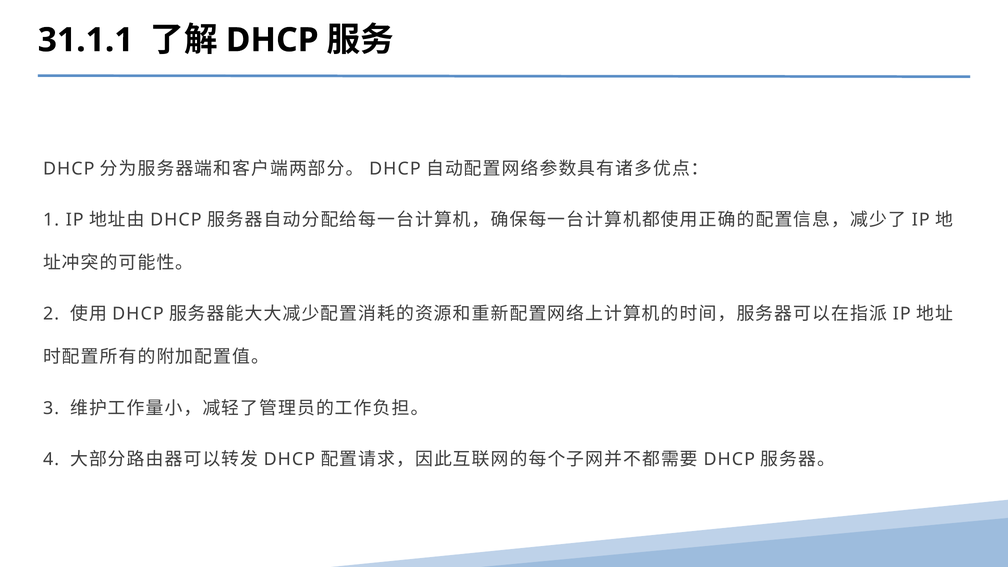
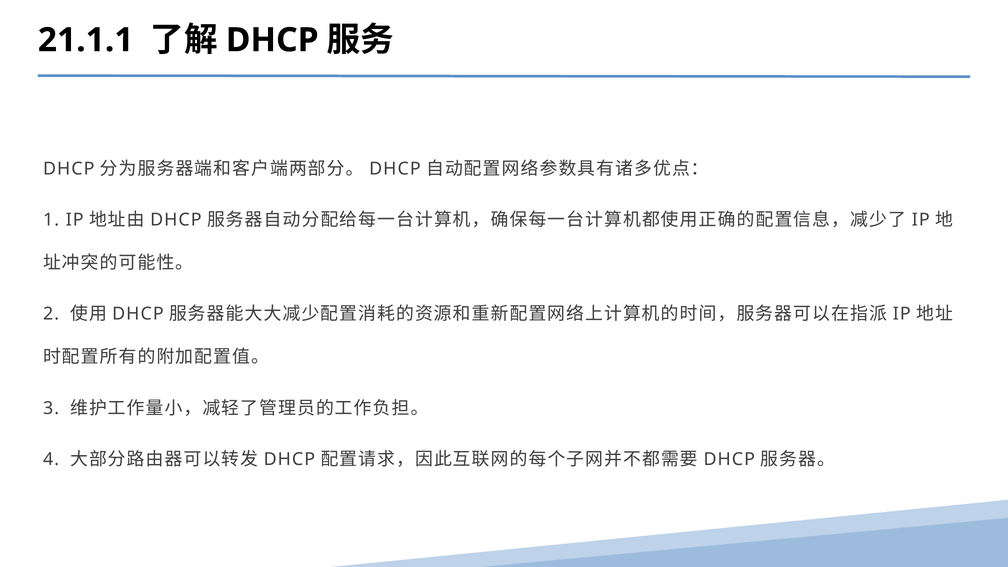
31.1.1: 31.1.1 -> 21.1.1
